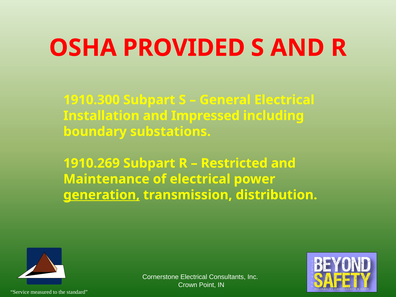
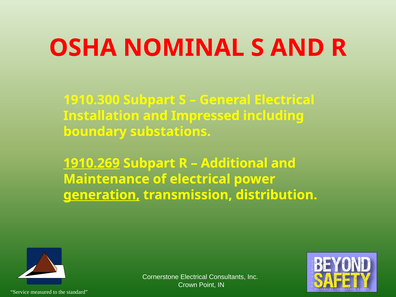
PROVIDED: PROVIDED -> NOMINAL
1910.269 underline: none -> present
Restricted: Restricted -> Additional
